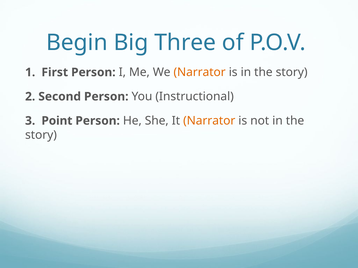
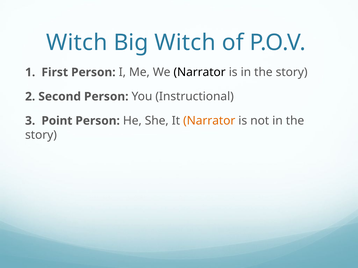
Begin at (77, 43): Begin -> Witch
Big Three: Three -> Witch
Narrator at (200, 72) colour: orange -> black
